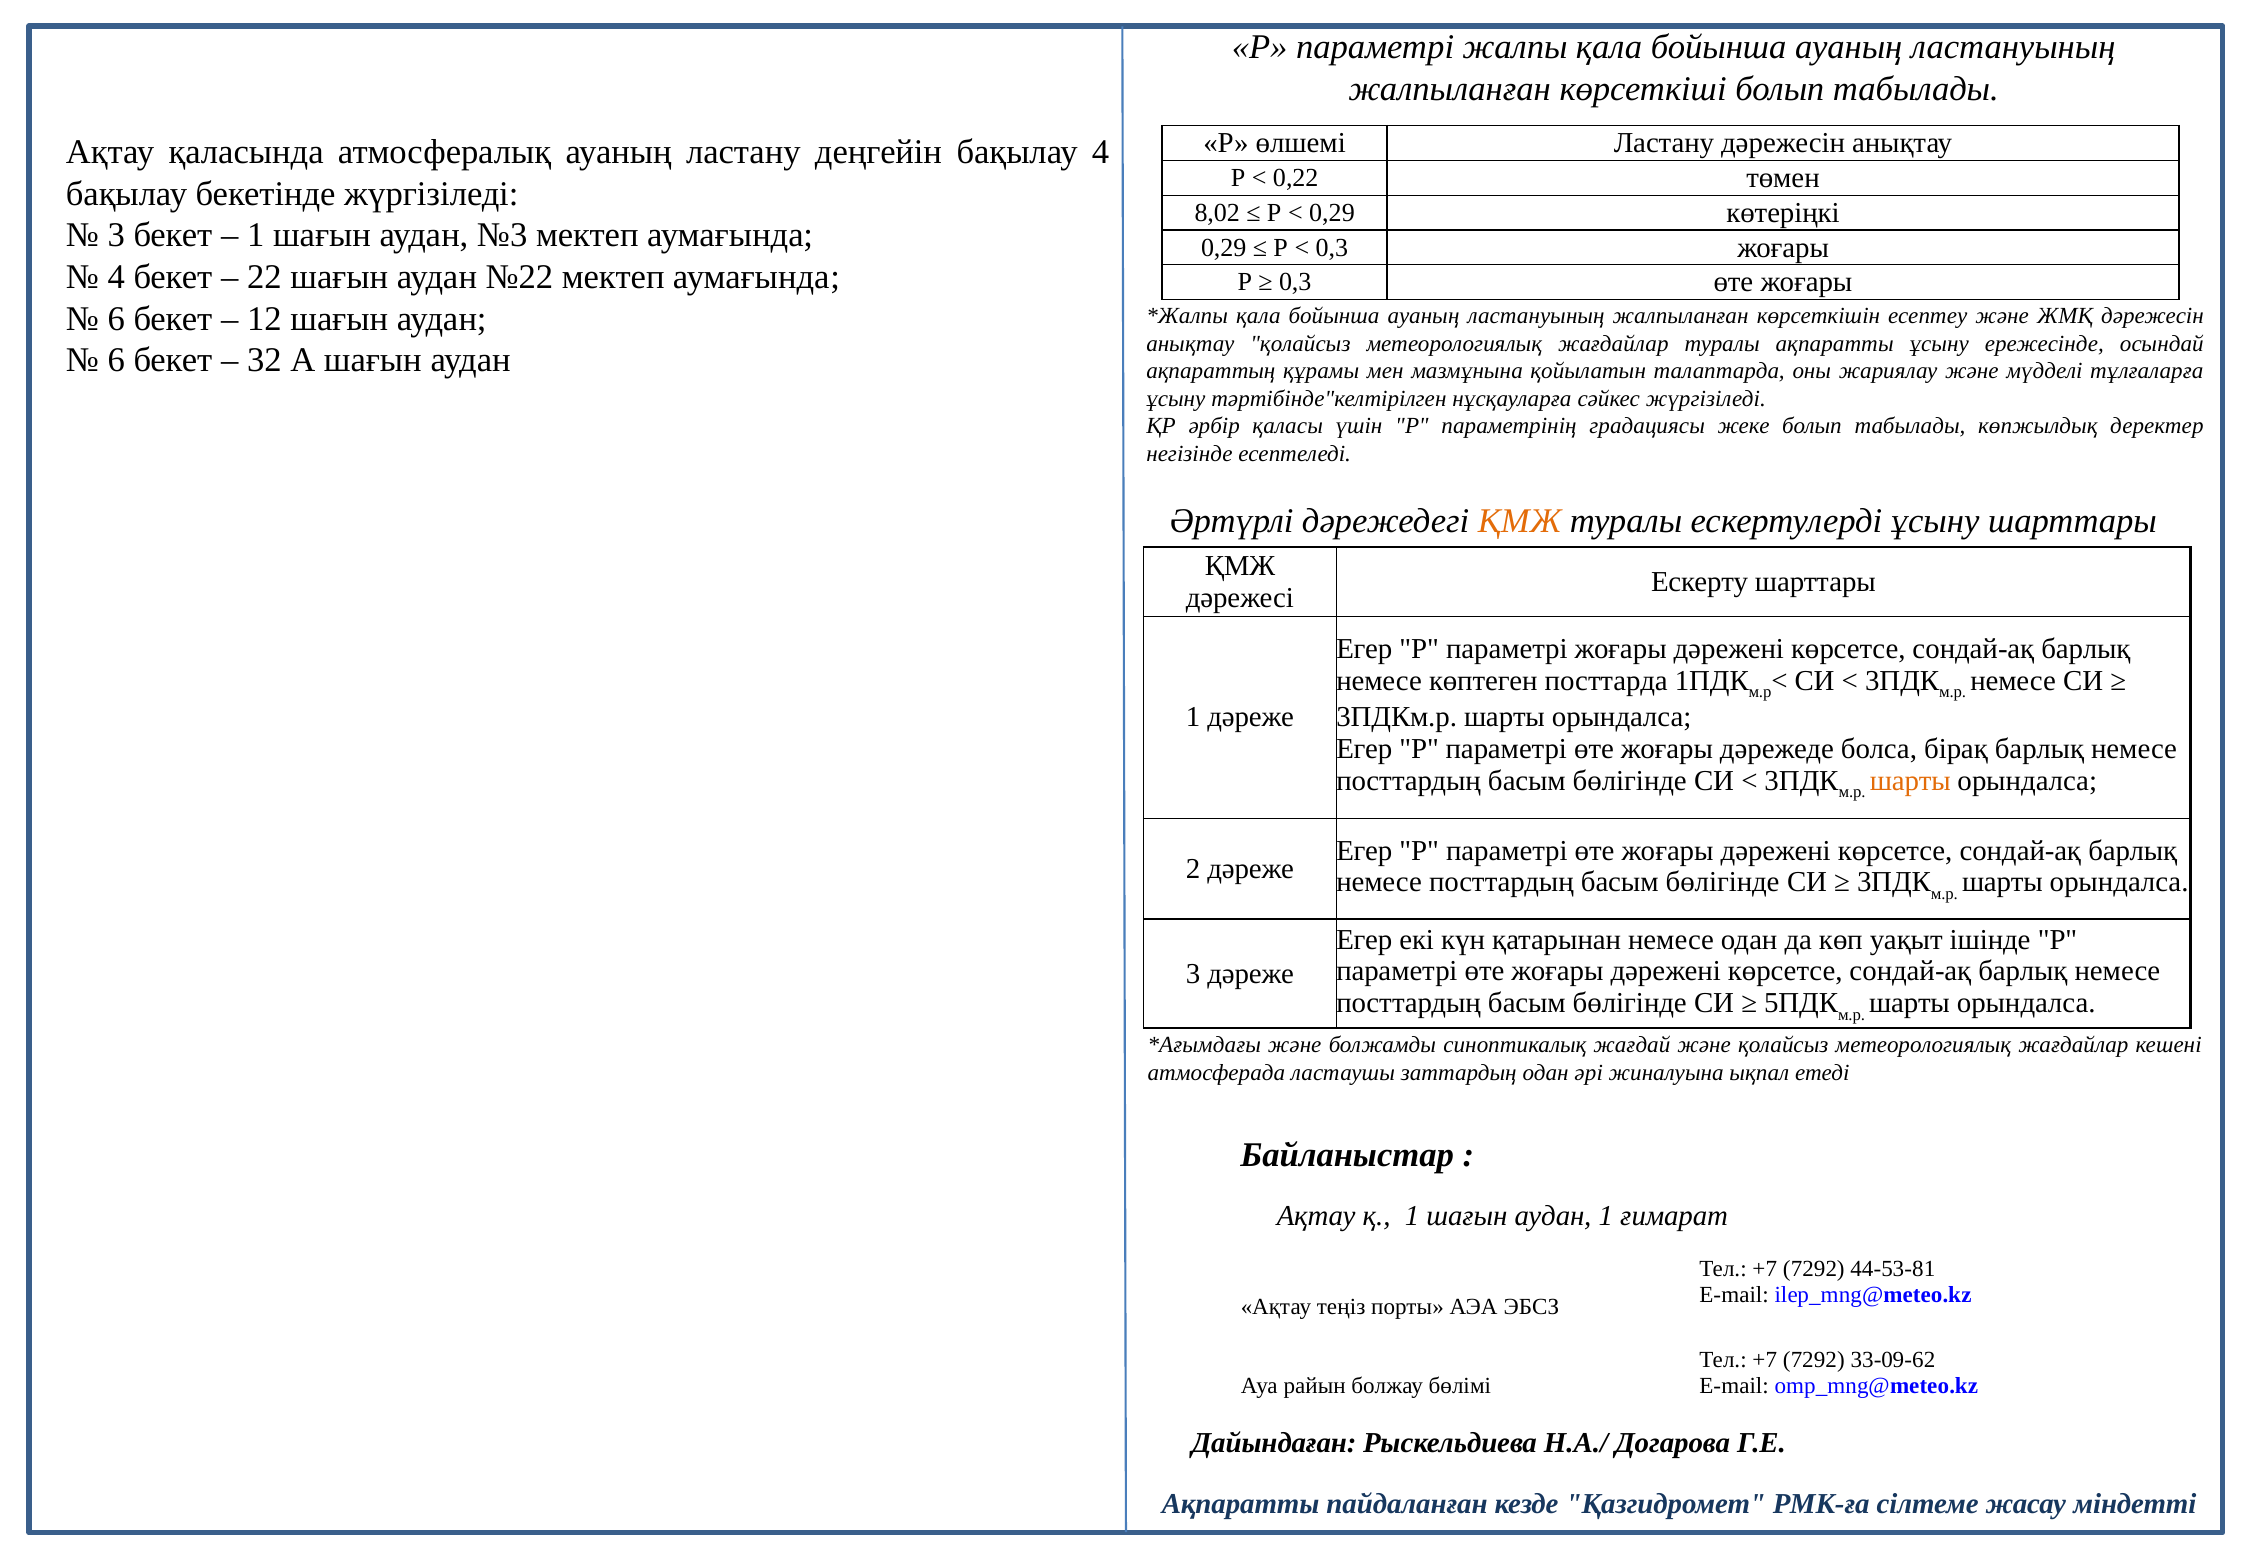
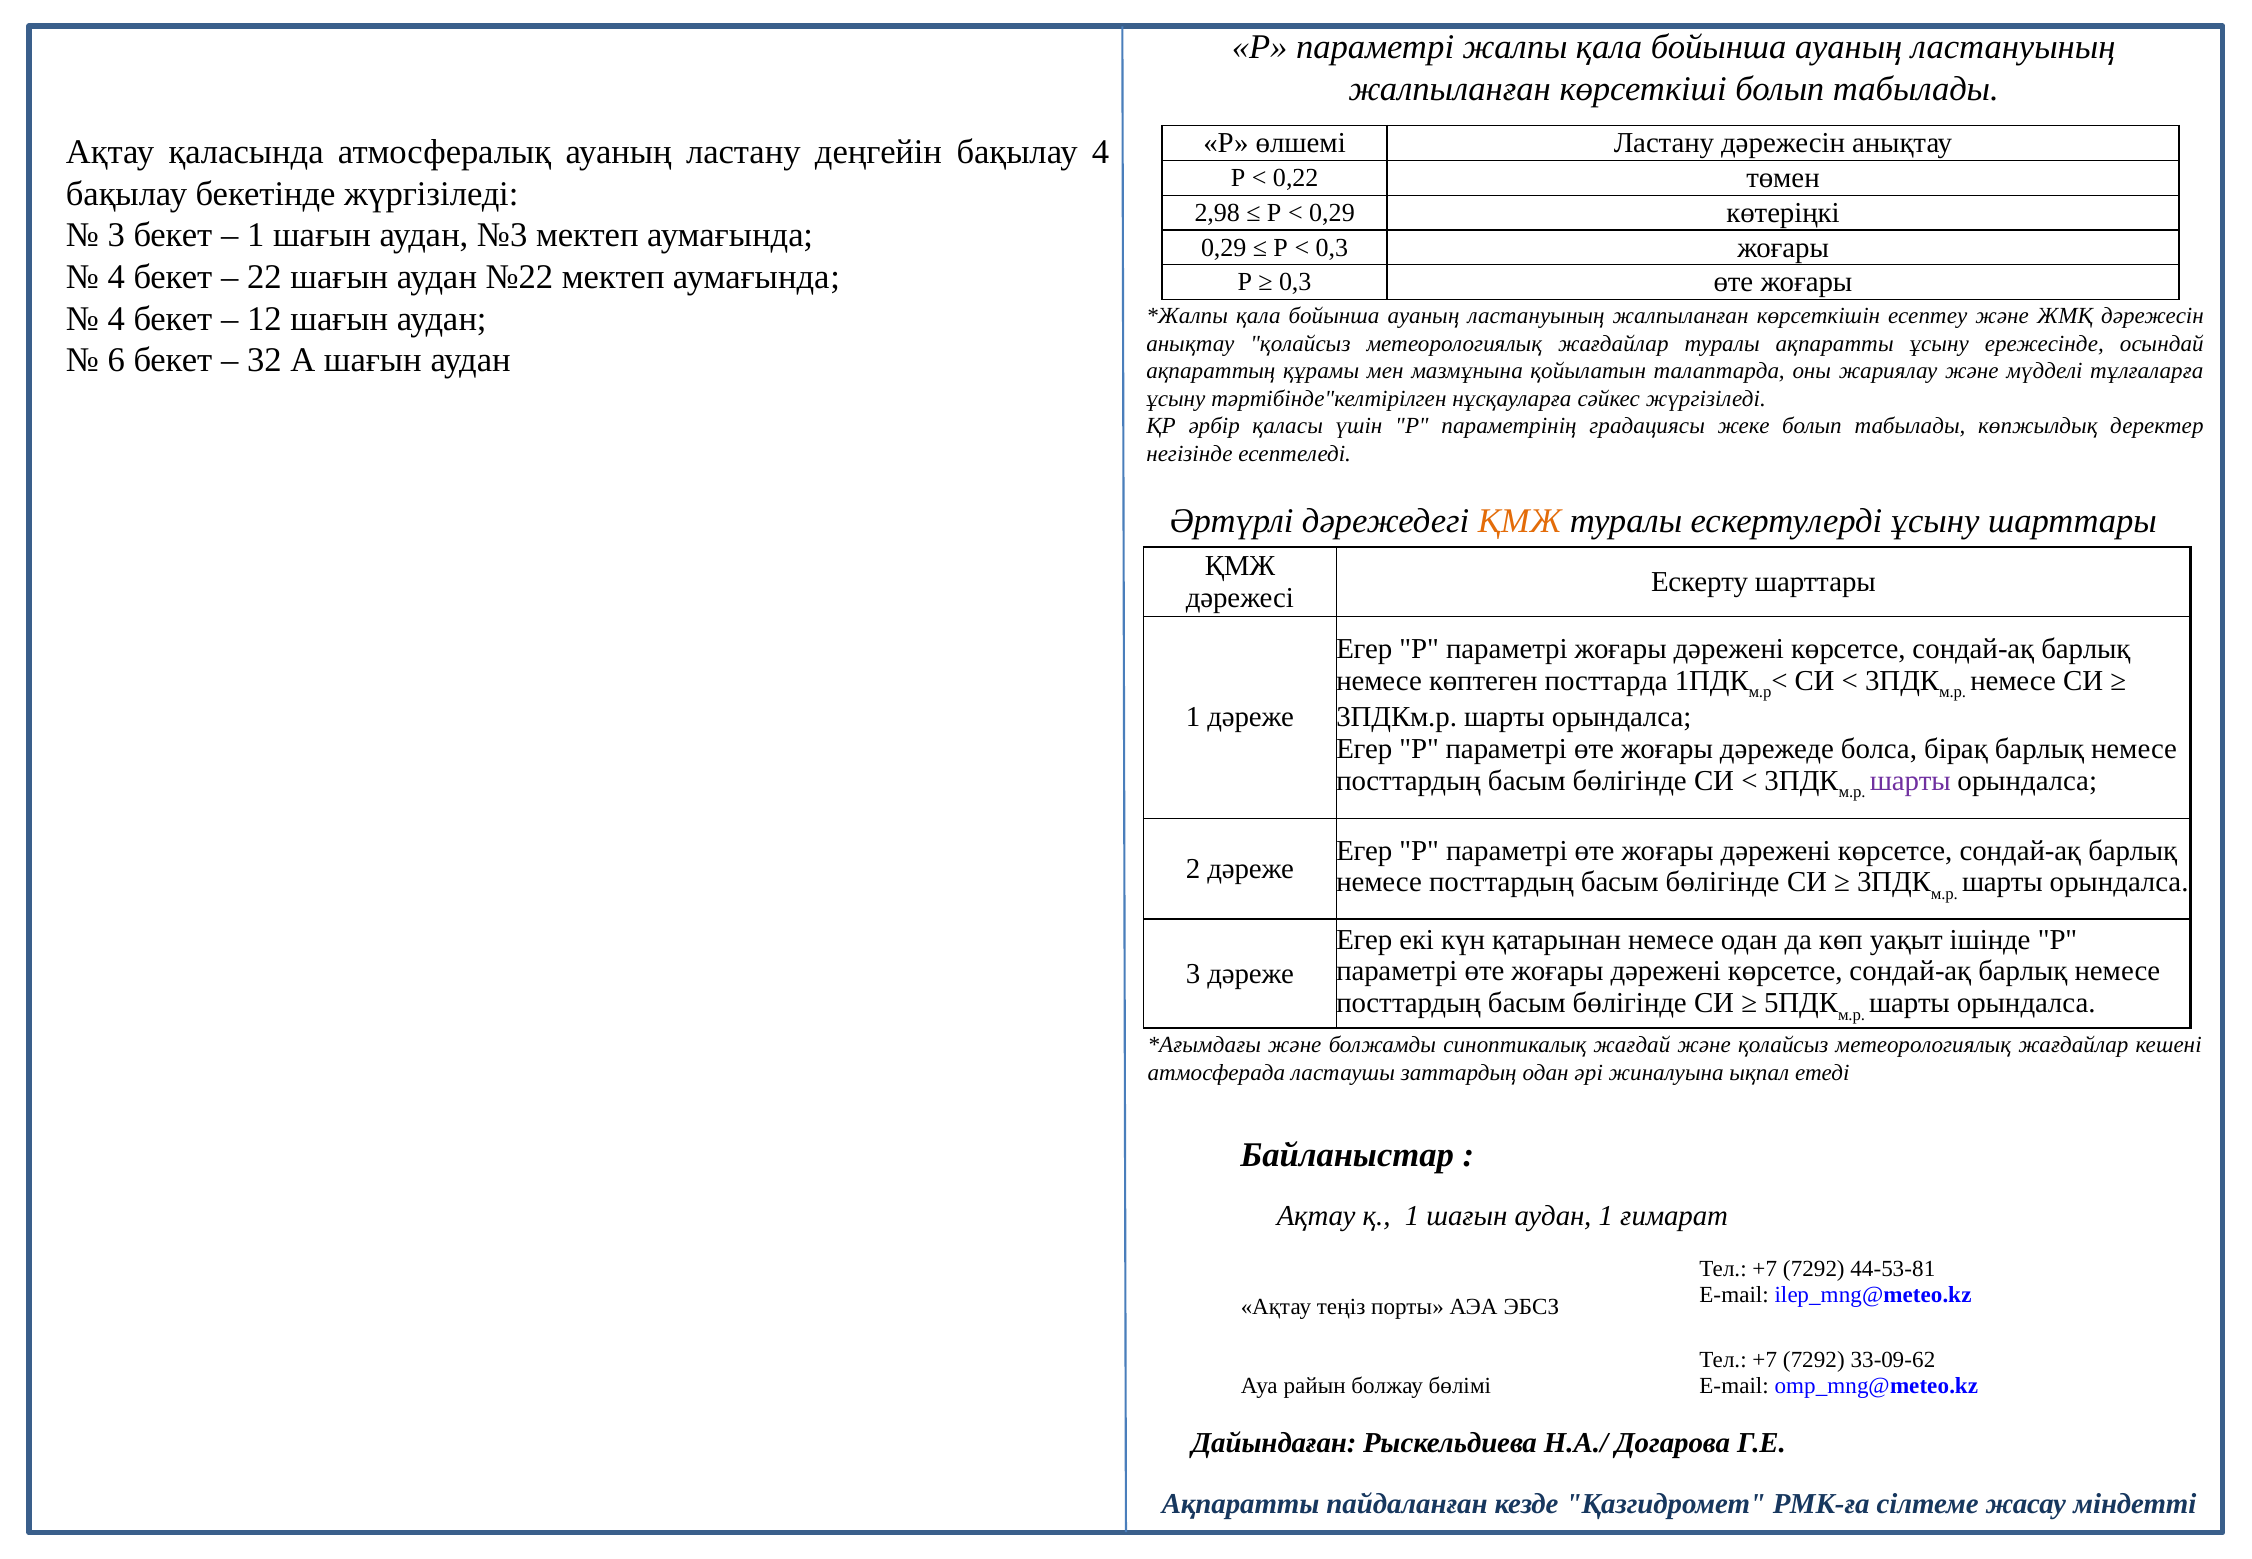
8,02: 8,02 -> 2,98
6 at (116, 319): 6 -> 4
шарты at (1910, 781) colour: orange -> purple
